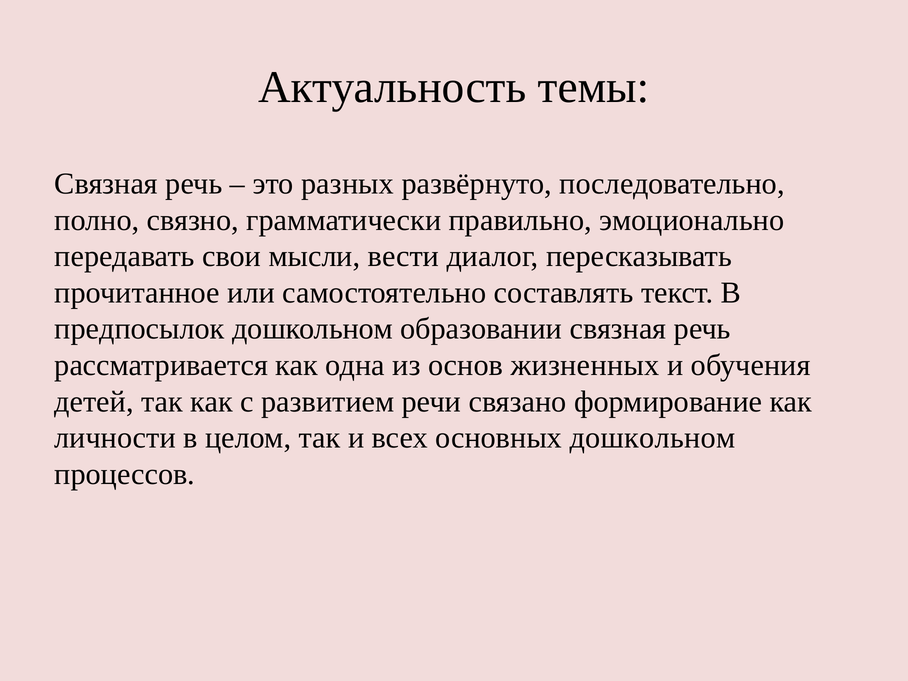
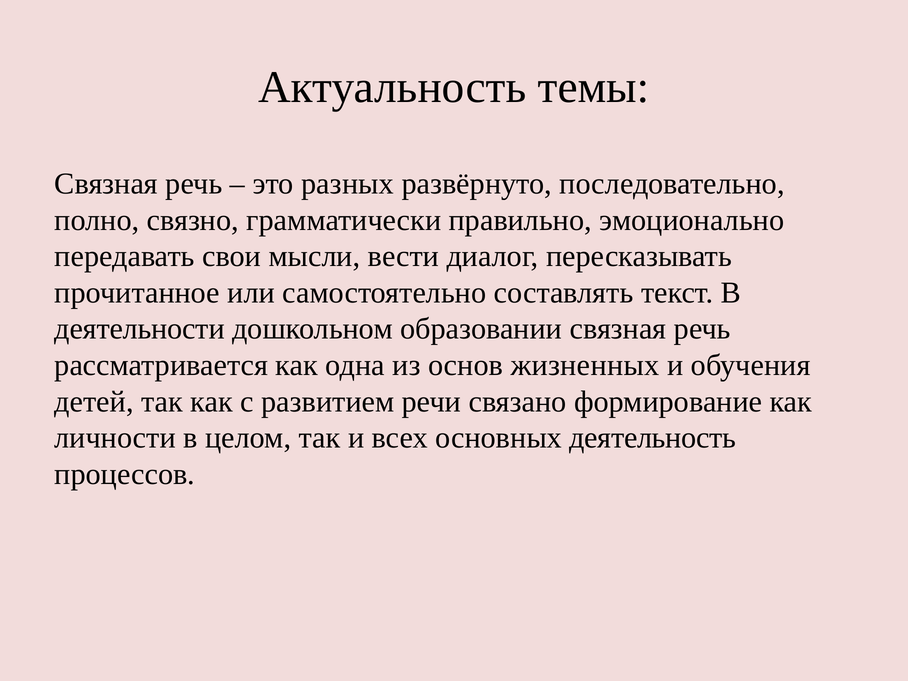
предпосылок: предпосылок -> деятельности
основных дошкольном: дошкольном -> деятельность
